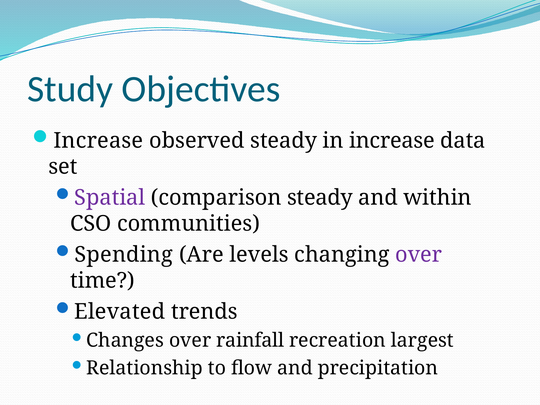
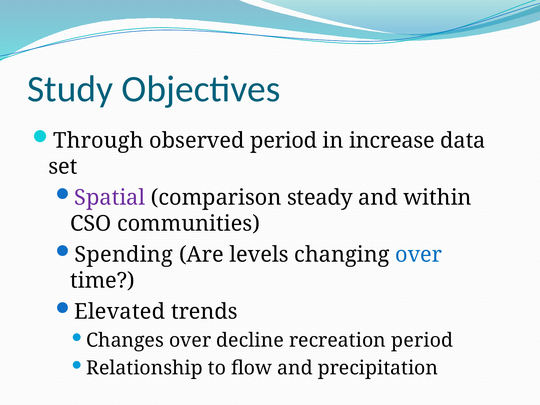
Increase at (98, 141): Increase -> Through
observed steady: steady -> period
over at (419, 255) colour: purple -> blue
rainfall: rainfall -> decline
recreation largest: largest -> period
